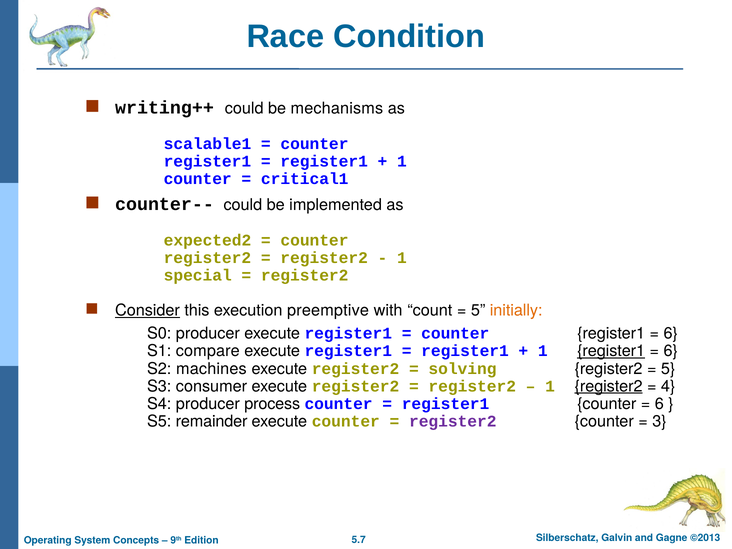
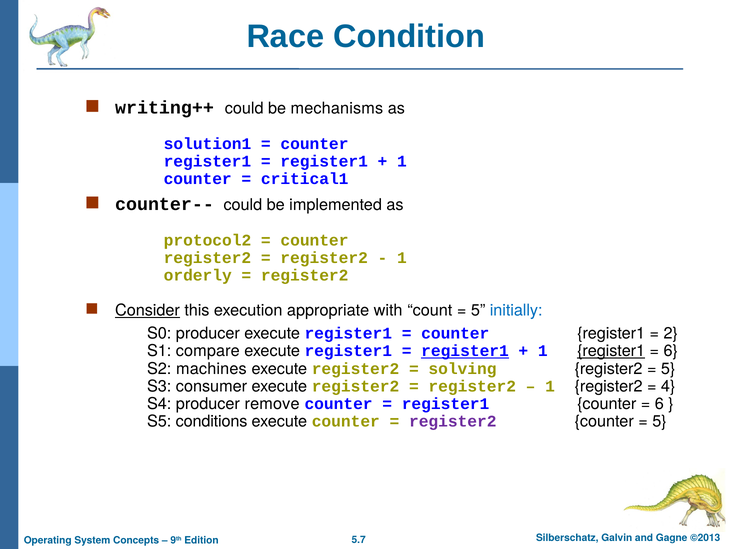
scalable1: scalable1 -> solution1
expected2: expected2 -> protocol2
special: special -> orderly
preemptive: preemptive -> appropriate
initially colour: orange -> blue
6 at (671, 334): 6 -> 2
register1 at (465, 351) underline: none -> present
register2 at (609, 386) underline: present -> none
process: process -> remove
remainder: remainder -> conditions
3 at (660, 421): 3 -> 5
